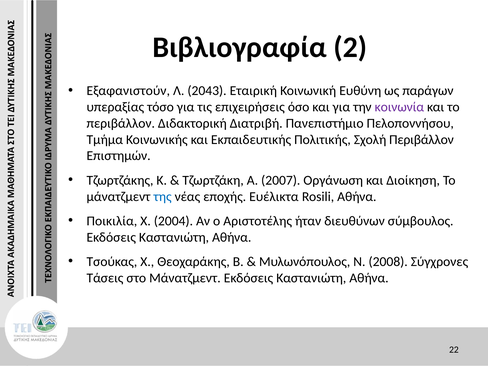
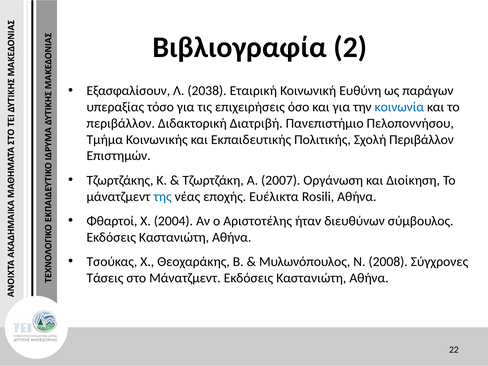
Εξαφανιστούν: Εξαφανιστούν -> Εξασφαλίσουν
2043: 2043 -> 2038
κοινωνία colour: purple -> blue
Ποικιλία: Ποικιλία -> Φθαρτοί
